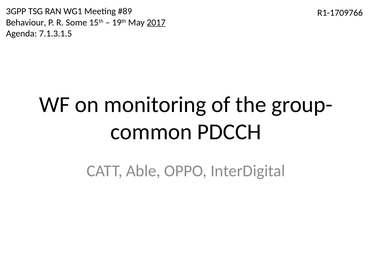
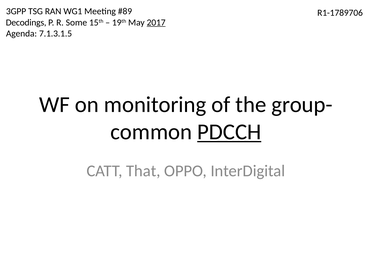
R1-1709766: R1-1709766 -> R1-1789706
Behaviour: Behaviour -> Decodings
PDCCH underline: none -> present
Able: Able -> That
